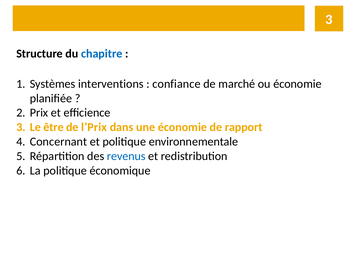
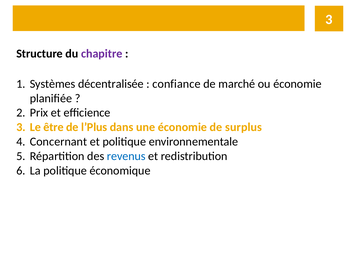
chapitre colour: blue -> purple
interventions: interventions -> décentralisée
l’Prix: l’Prix -> l’Plus
rapport: rapport -> surplus
